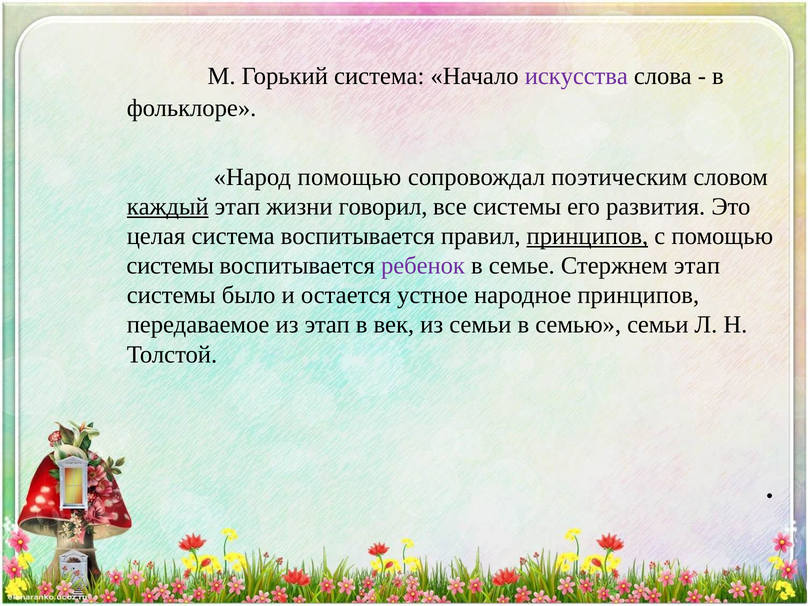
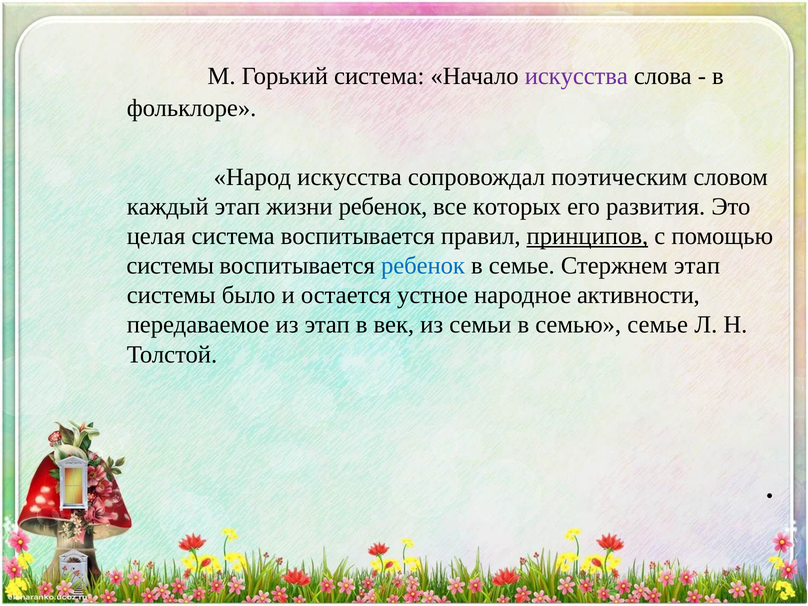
Народ помощью: помощью -> искусства
каждый underline: present -> none
жизни говорил: говорил -> ребенок
все системы: системы -> которых
ребенок at (423, 266) colour: purple -> blue
народное принципов: принципов -> активности
семью семьи: семьи -> семье
